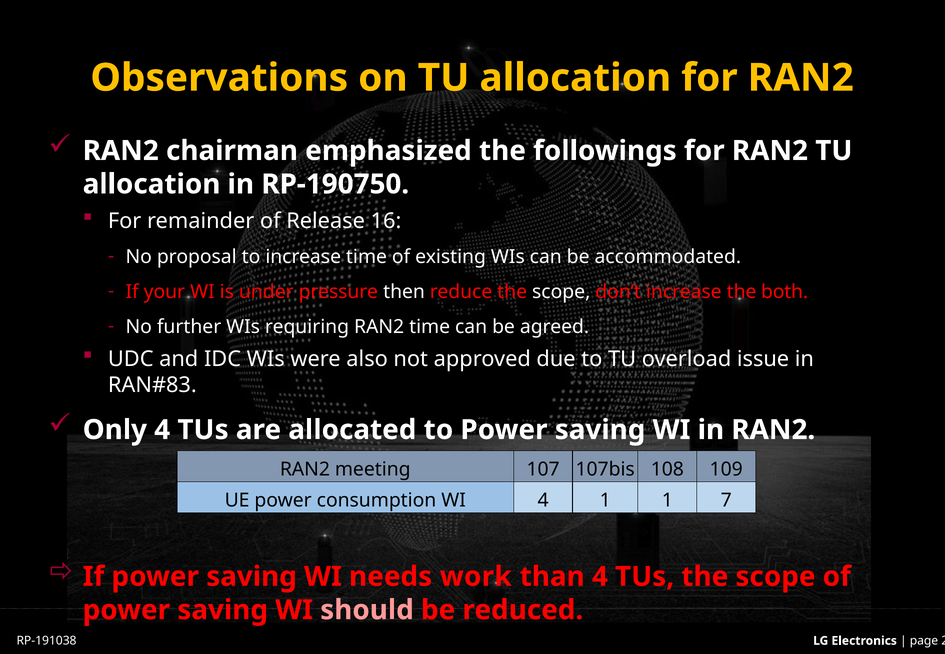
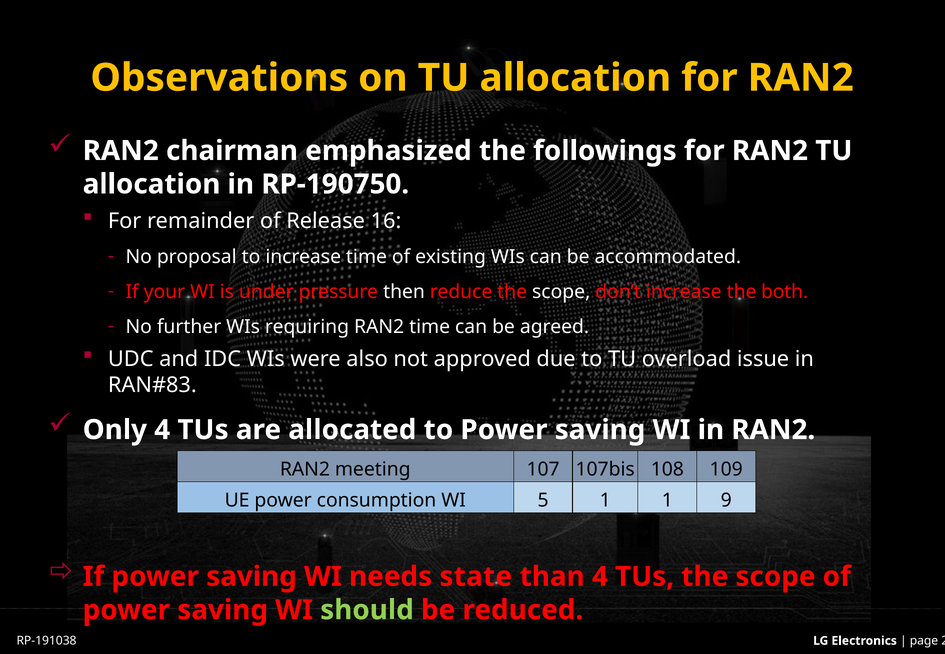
WI 4: 4 -> 5
7: 7 -> 9
work: work -> state
should colour: pink -> light green
